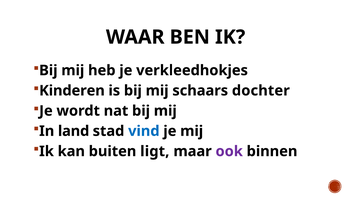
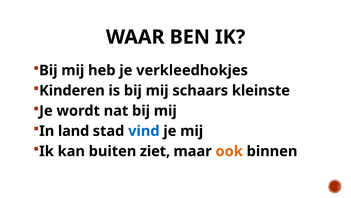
dochter: dochter -> kleinste
ligt: ligt -> ziet
ook colour: purple -> orange
